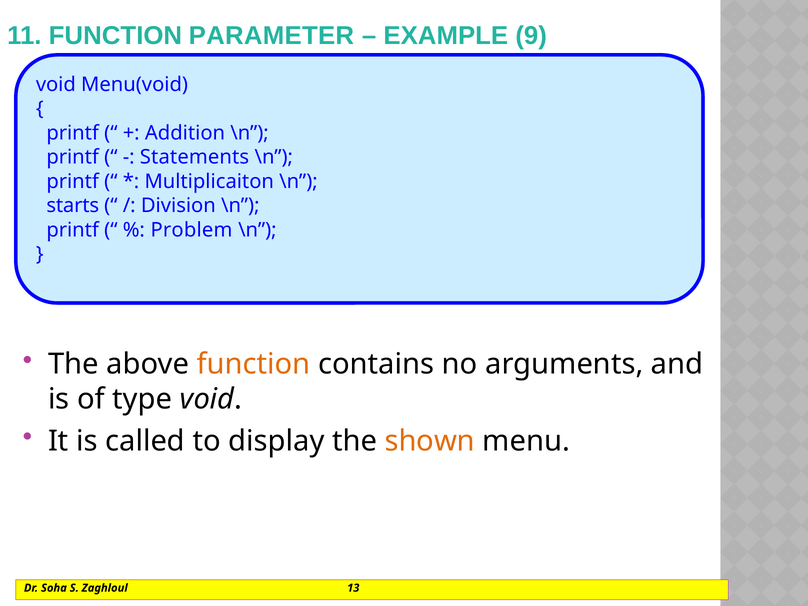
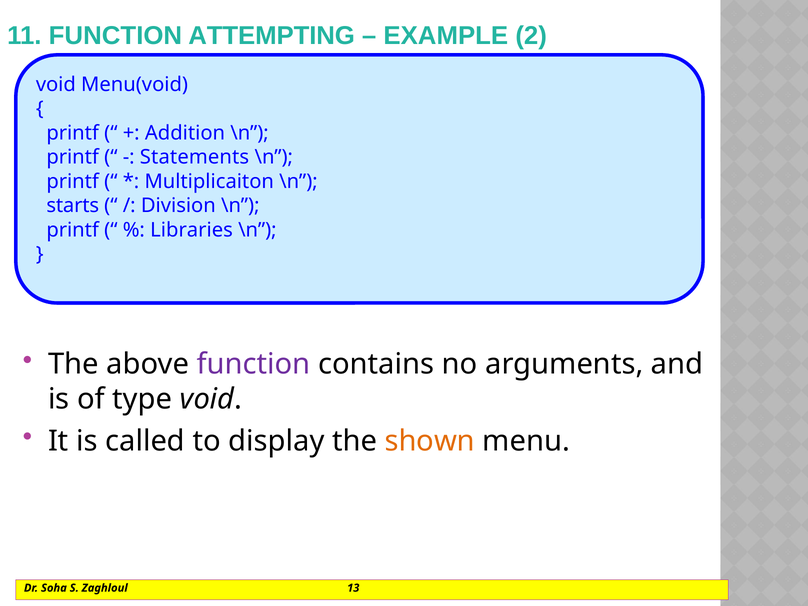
PARAMETER: PARAMETER -> ATTEMPTING
9: 9 -> 2
Problem: Problem -> Libraries
function at (254, 364) colour: orange -> purple
